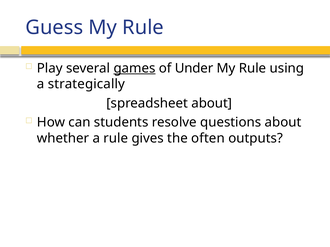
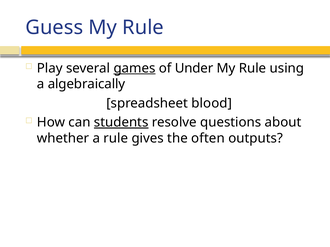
strategically: strategically -> algebraically
spreadsheet about: about -> blood
students underline: none -> present
